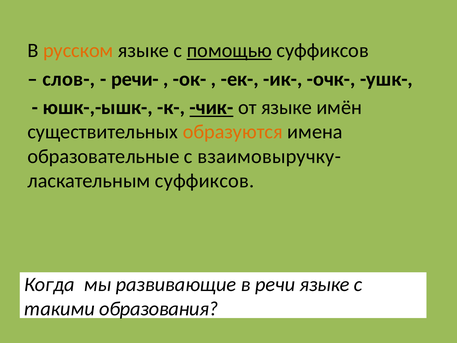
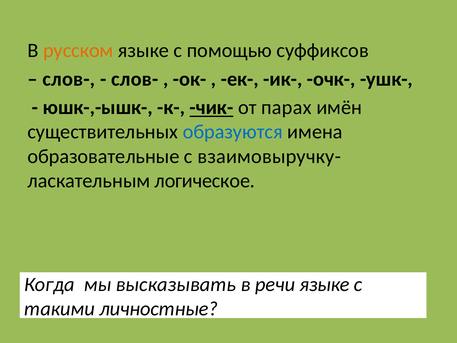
помощью underline: present -> none
речи- at (135, 79): речи- -> слов-
от языке: языке -> парах
образуются colour: orange -> blue
ласкательным суффиксов: суффиксов -> логическое
развивающие: развивающие -> высказывать
образования: образования -> личностные
